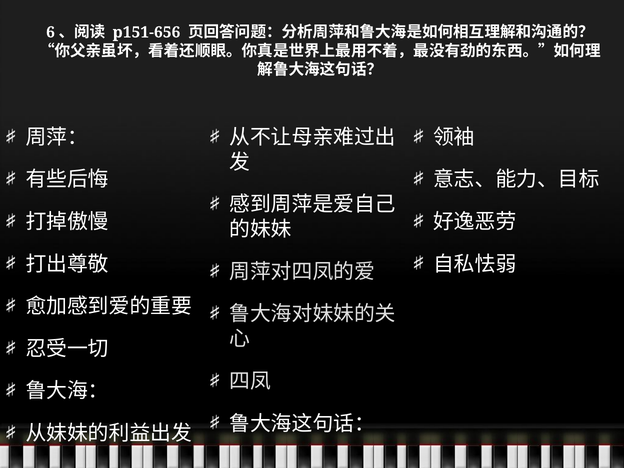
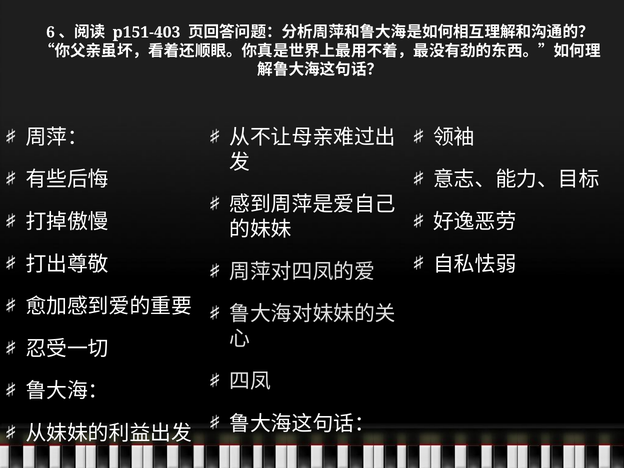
p151-656: p151-656 -> p151-403
